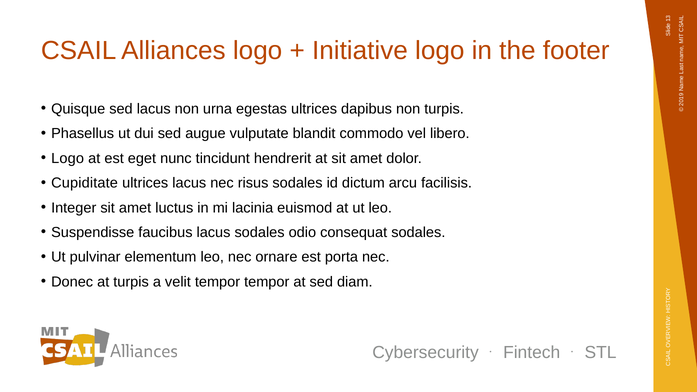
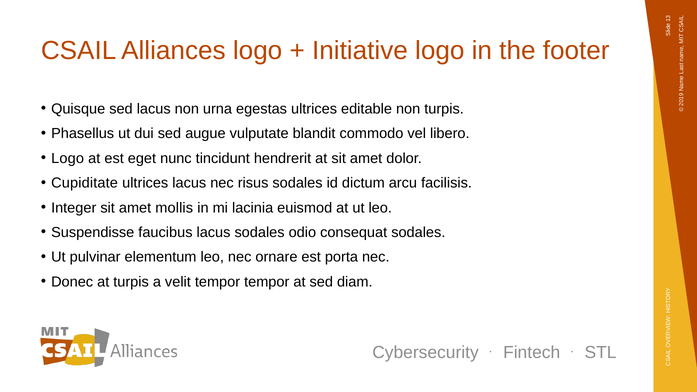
dapibus: dapibus -> editable
luctus: luctus -> mollis
